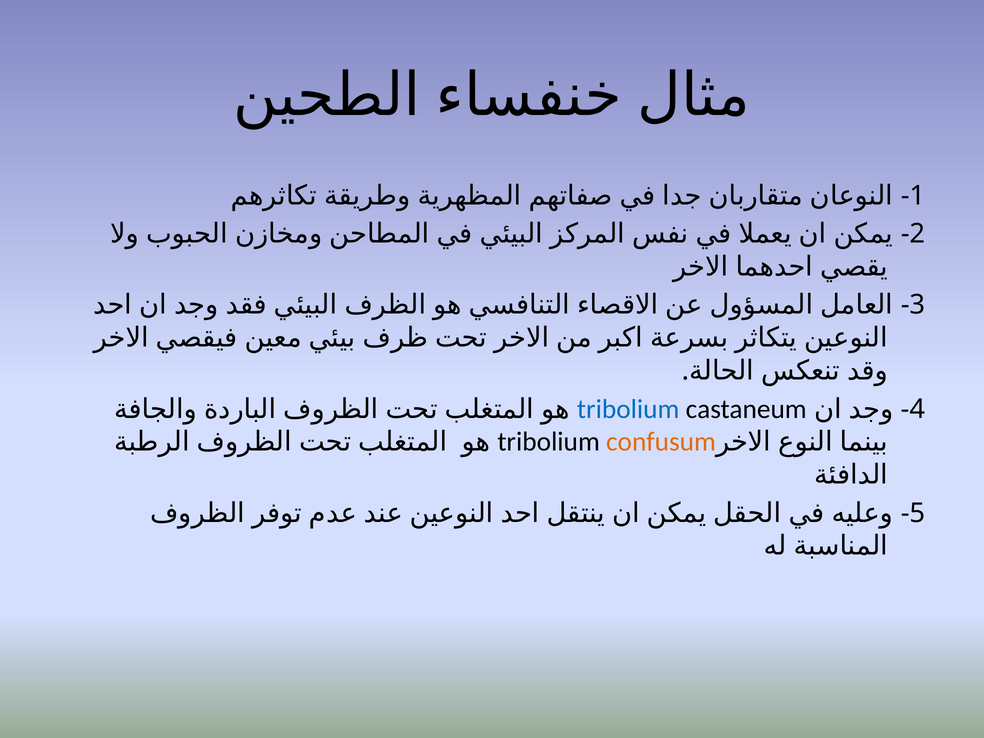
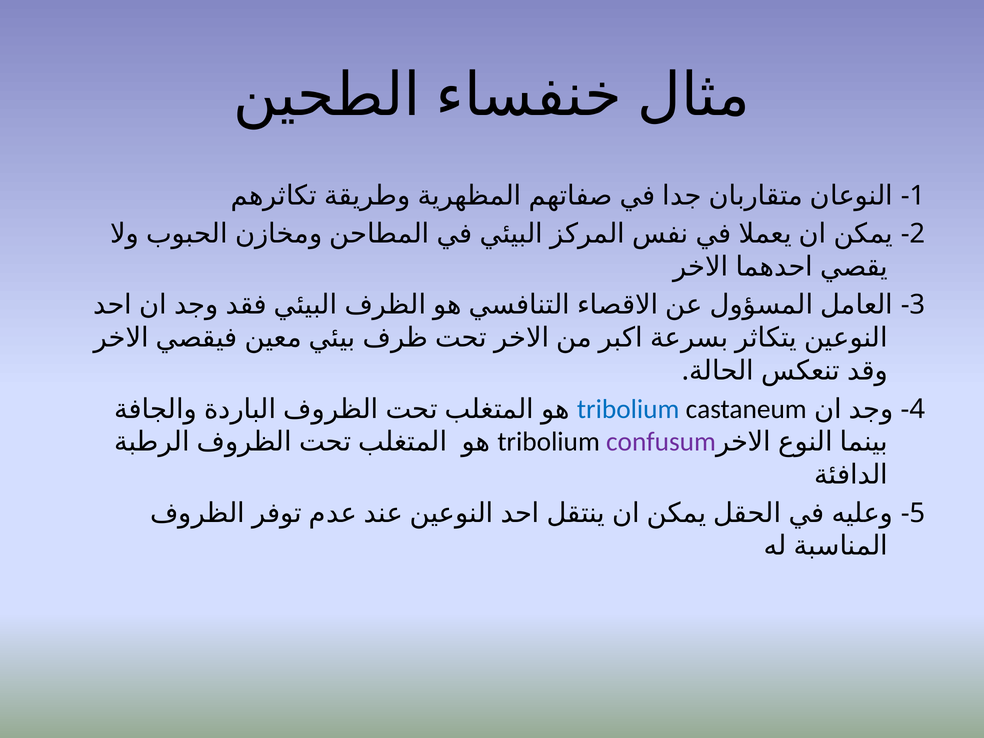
confusum colour: orange -> purple
